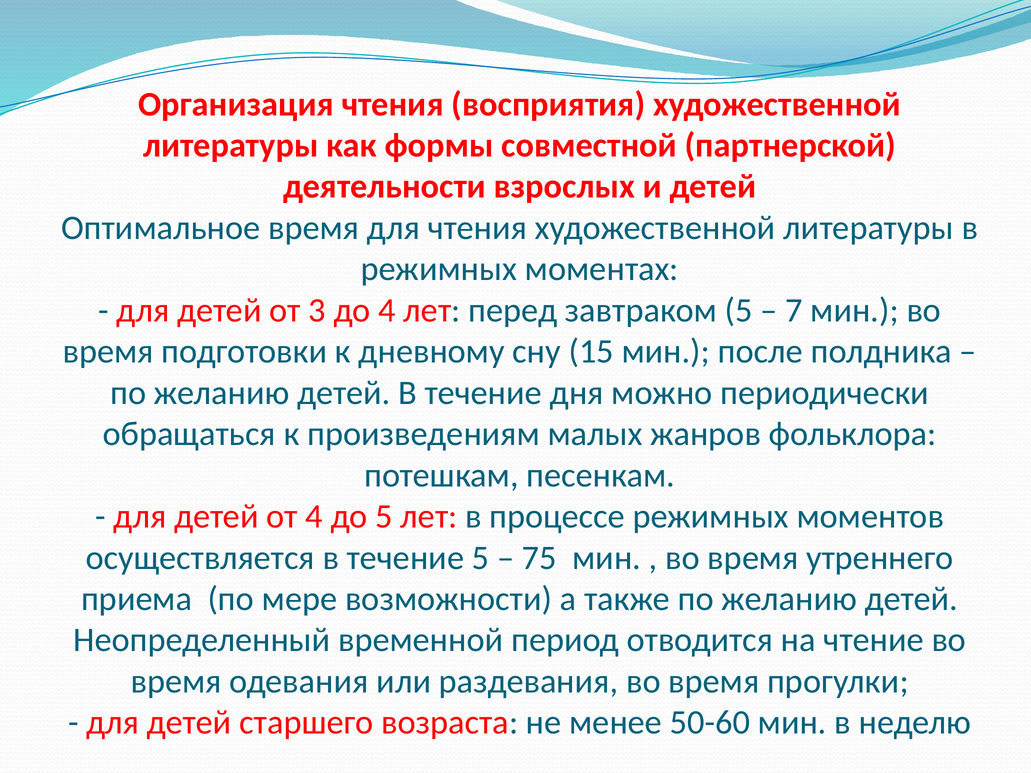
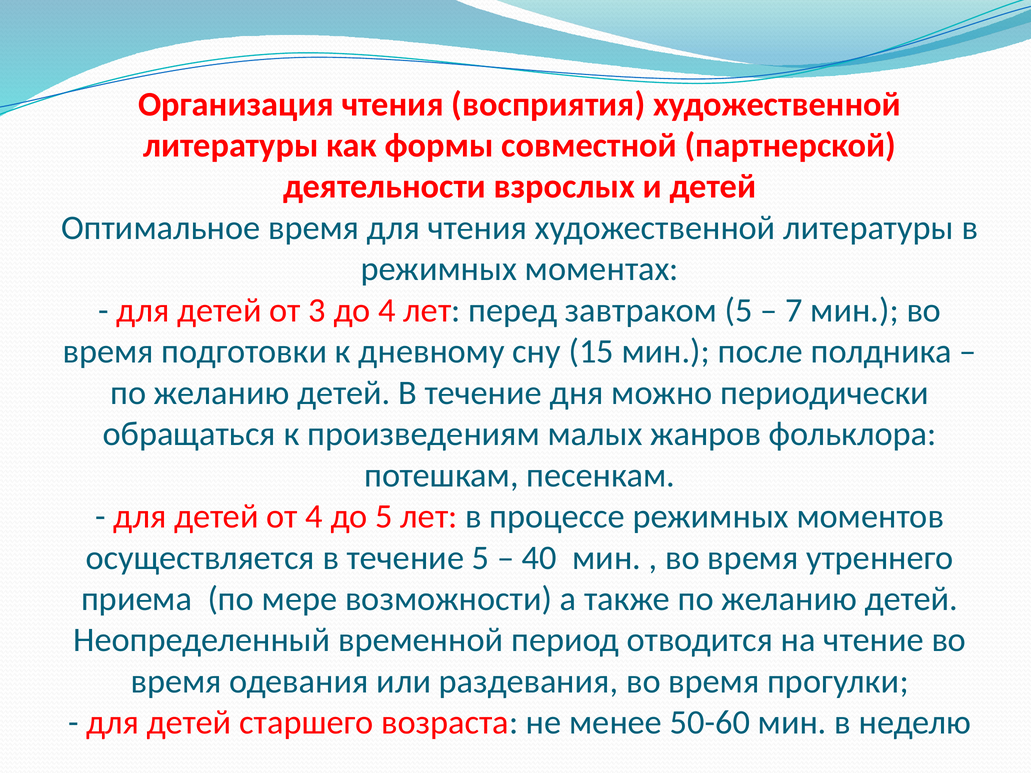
75: 75 -> 40
